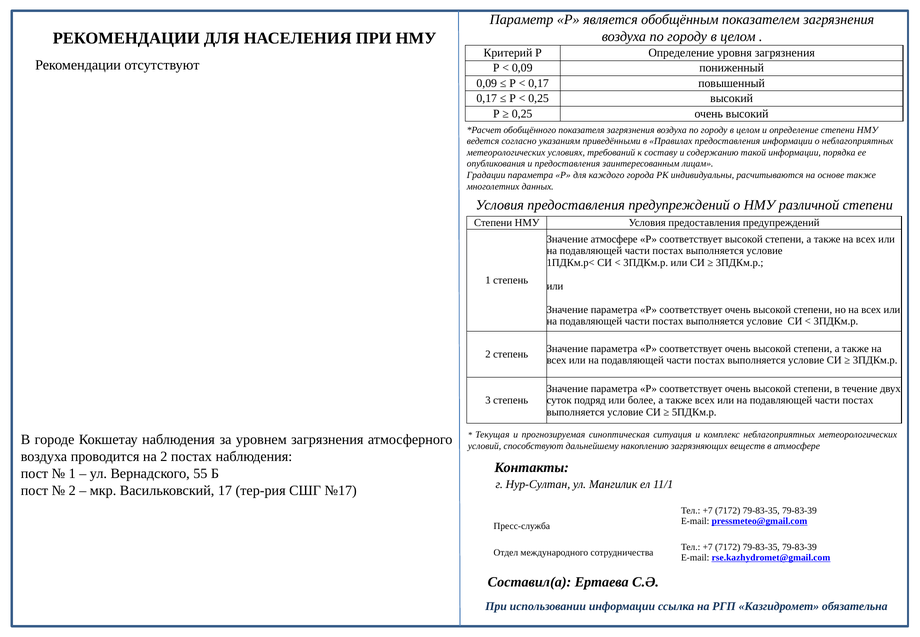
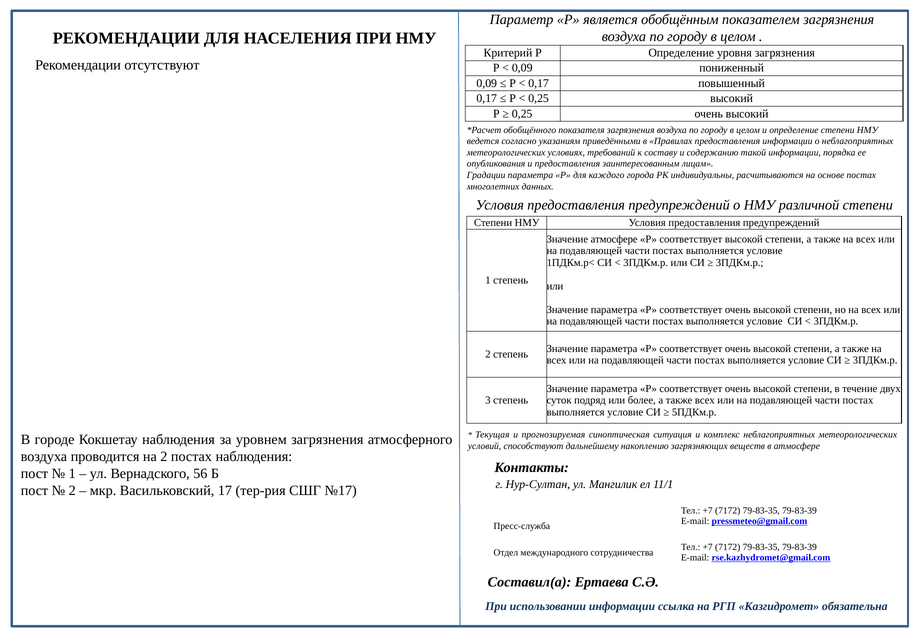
основе также: также -> постах
55: 55 -> 56
